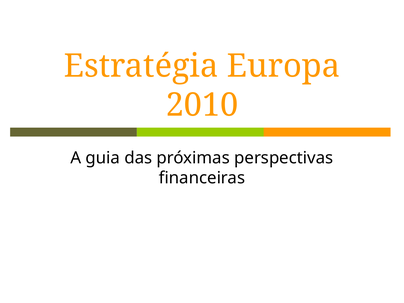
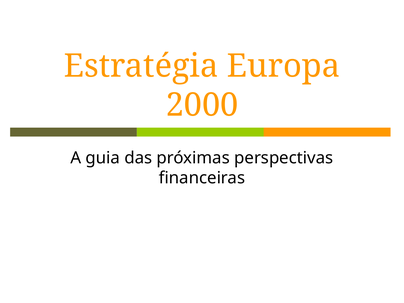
2010: 2010 -> 2000
